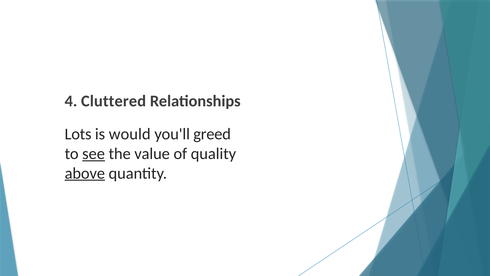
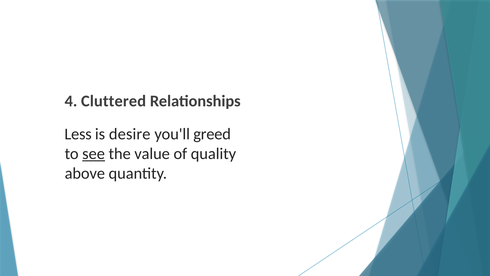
Lots: Lots -> Less
would: would -> desire
above underline: present -> none
